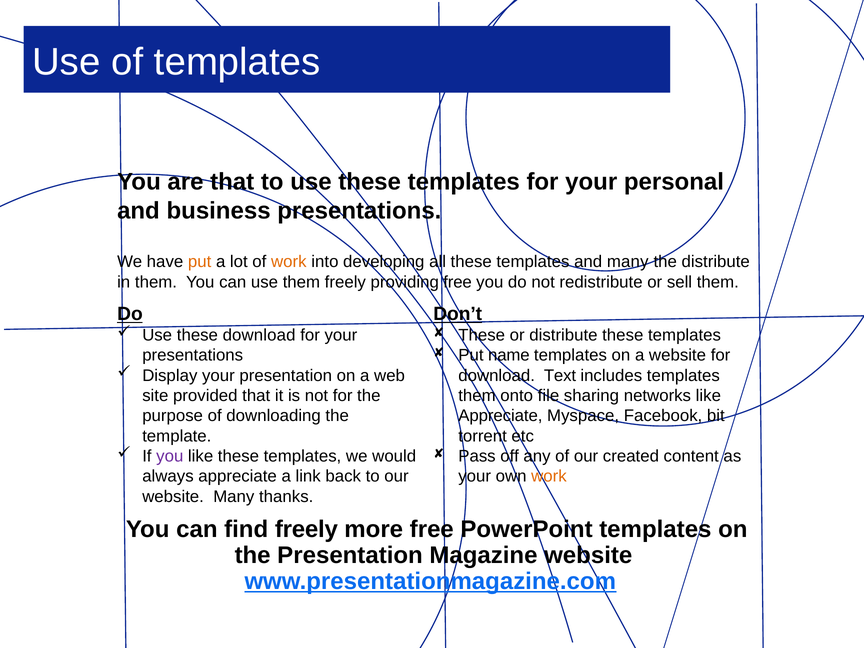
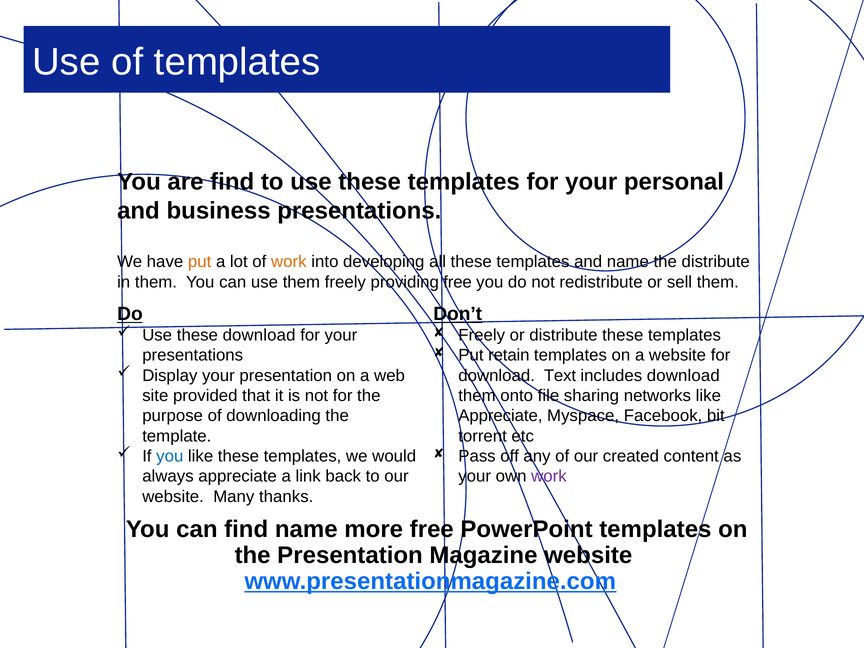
are that: that -> find
and many: many -> name
These at (482, 335): These -> Freely
name: name -> retain
includes templates: templates -> download
you at (170, 456) colour: purple -> blue
work at (549, 476) colour: orange -> purple
find freely: freely -> name
